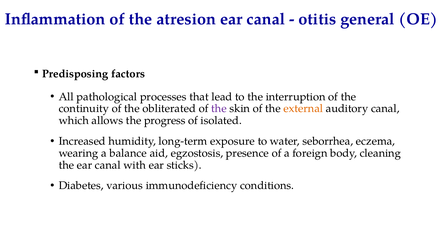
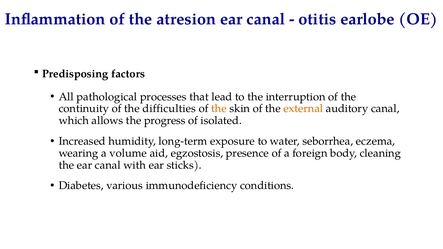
general: general -> earlobe
obliterated: obliterated -> difficulties
the at (219, 109) colour: purple -> orange
balance: balance -> volume
